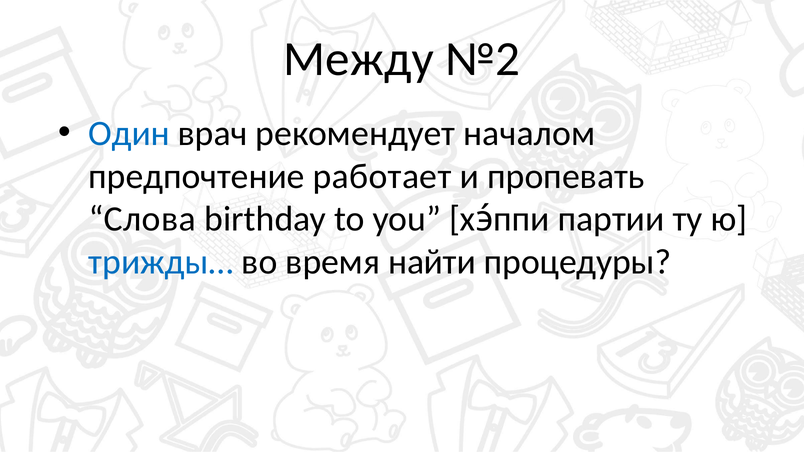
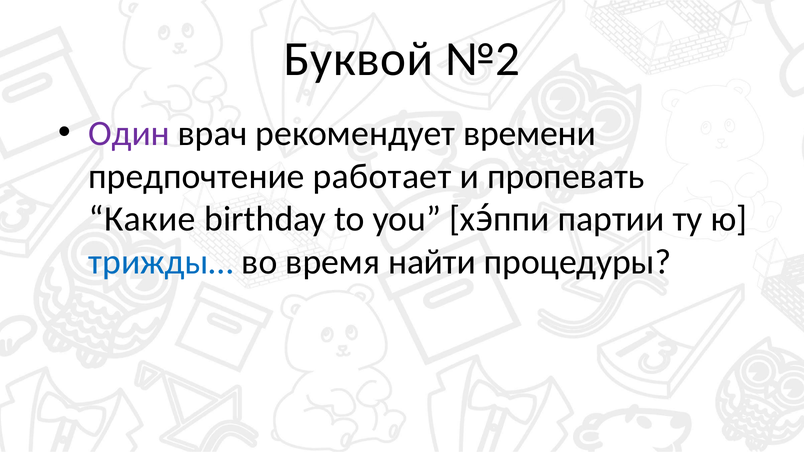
Между: Между -> Буквой
Один colour: blue -> purple
началом: началом -> времени
Слова: Слова -> Какие
